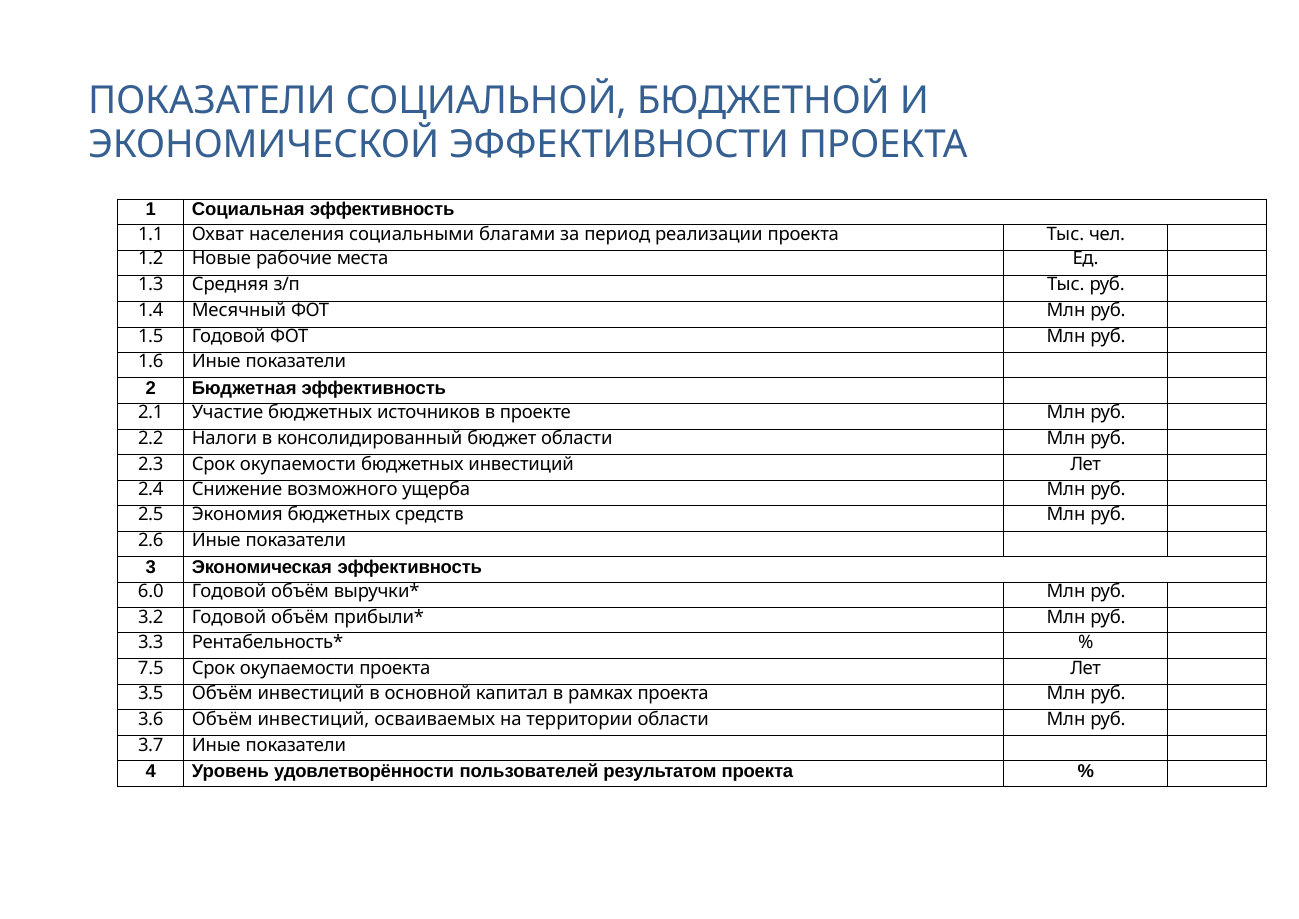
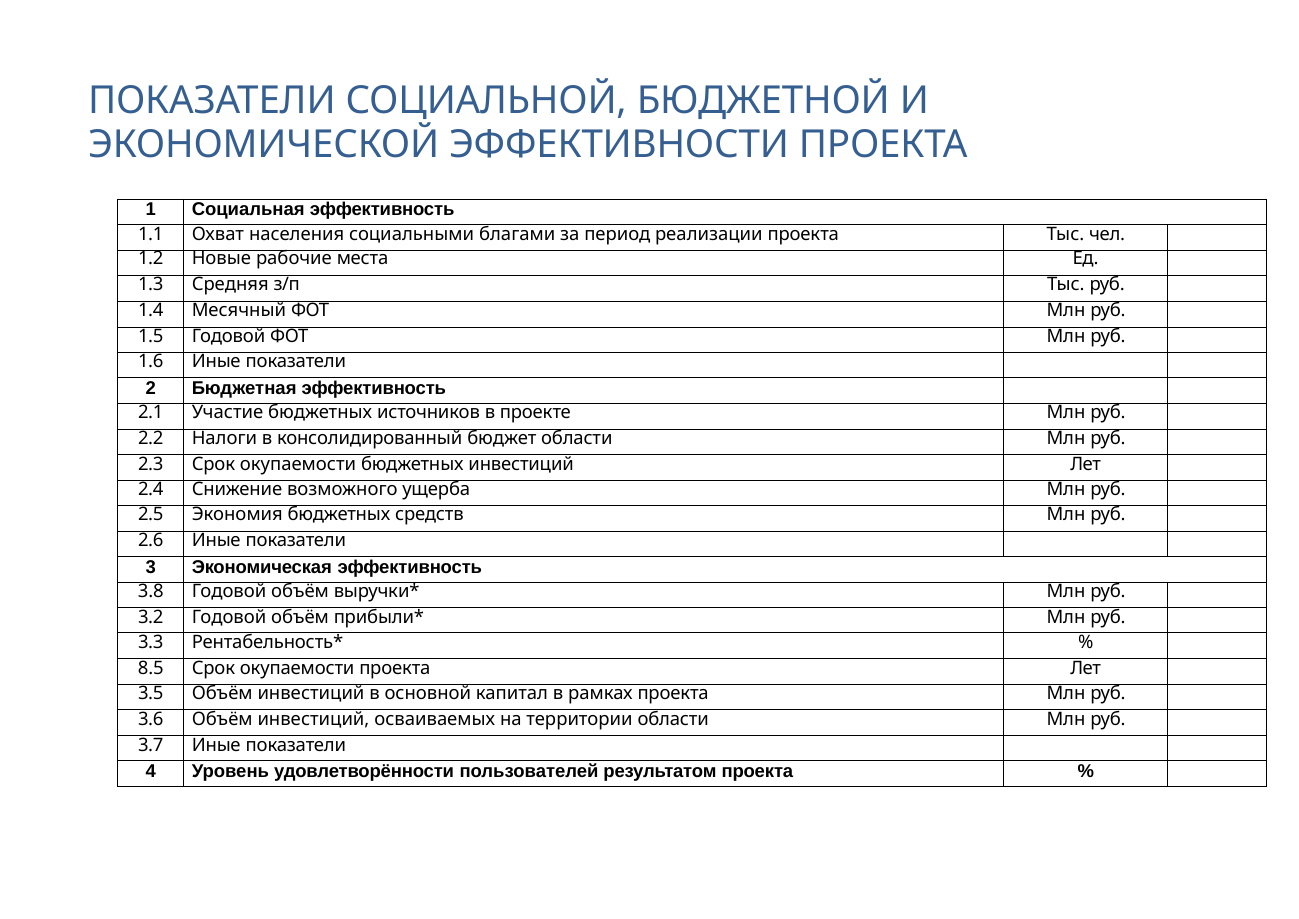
6.0: 6.0 -> 3.8
7.5: 7.5 -> 8.5
